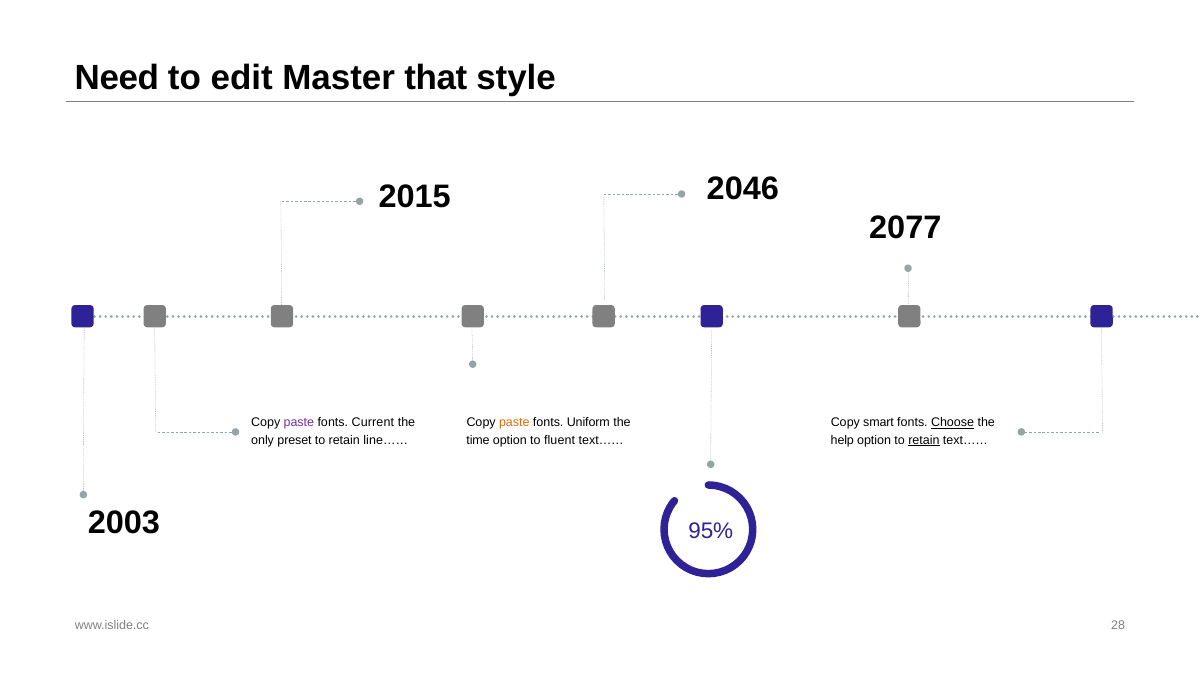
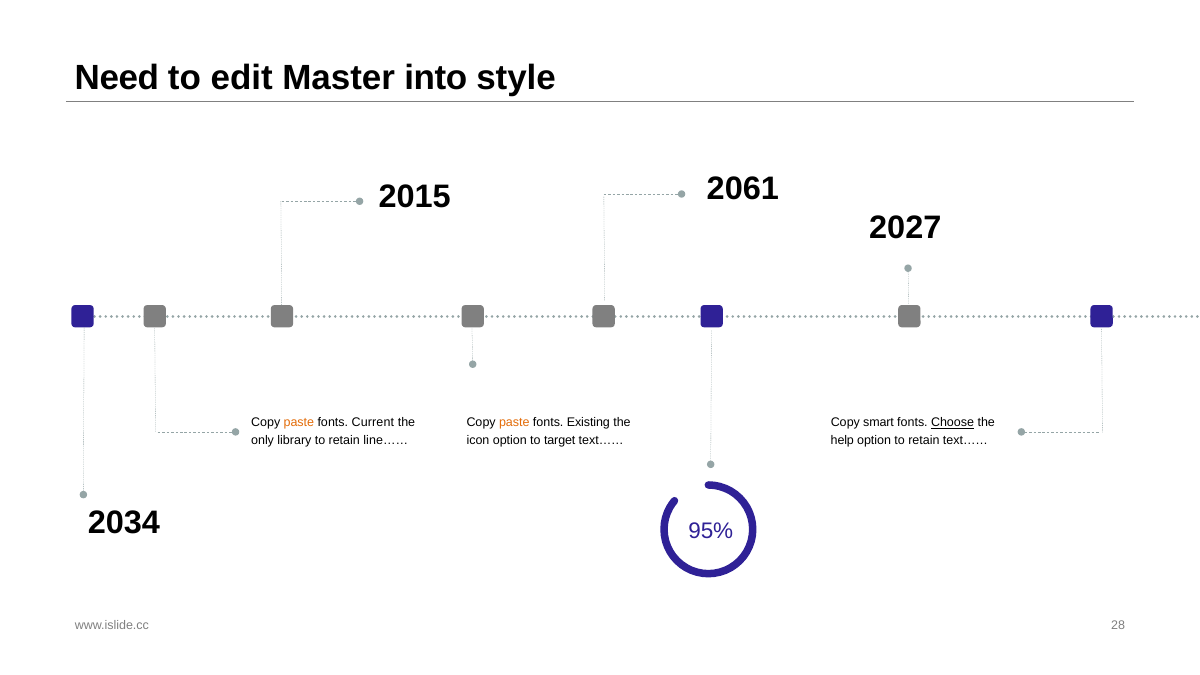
that: that -> into
2046: 2046 -> 2061
2077: 2077 -> 2027
paste at (299, 423) colour: purple -> orange
Uniform: Uniform -> Existing
preset: preset -> library
time: time -> icon
fluent: fluent -> target
retain at (924, 440) underline: present -> none
2003: 2003 -> 2034
